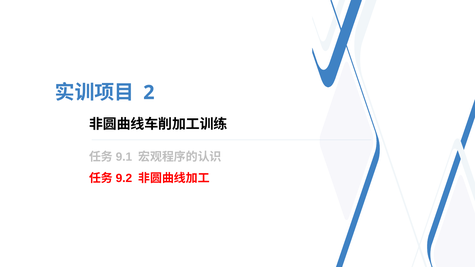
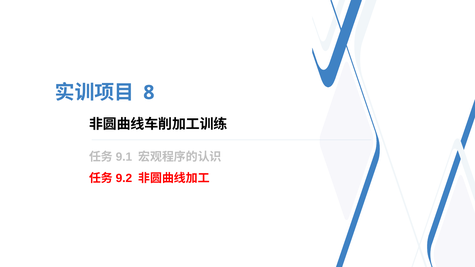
2: 2 -> 8
